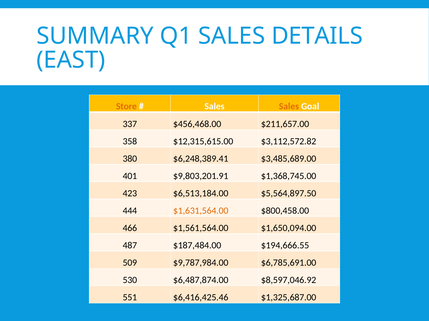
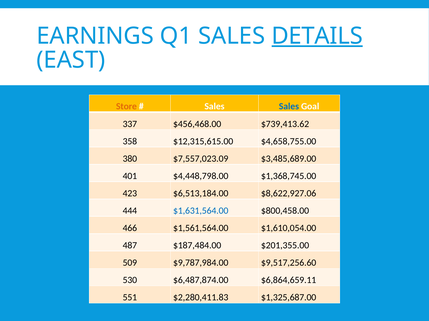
SUMMARY: SUMMARY -> EARNINGS
DETAILS underline: none -> present
Sales at (289, 107) colour: orange -> blue
$211,657.00: $211,657.00 -> $739,413.62
$3,112,572.82: $3,112,572.82 -> $4,658,755.00
$6,248,389.41: $6,248,389.41 -> $7,557,023.09
$9,803,201.91: $9,803,201.91 -> $4,448,798.00
$5,564,897.50: $5,564,897.50 -> $8,622,927.06
$1,631,564.00 colour: orange -> blue
$1,650,094.00: $1,650,094.00 -> $1,610,054.00
$194,666.55: $194,666.55 -> $201,355.00
$6,785,691.00: $6,785,691.00 -> $9,517,256.60
$8,597,046.92: $8,597,046.92 -> $6,864,659.11
$6,416,425.46: $6,416,425.46 -> $2,280,411.83
